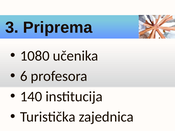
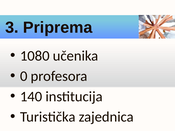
6: 6 -> 0
